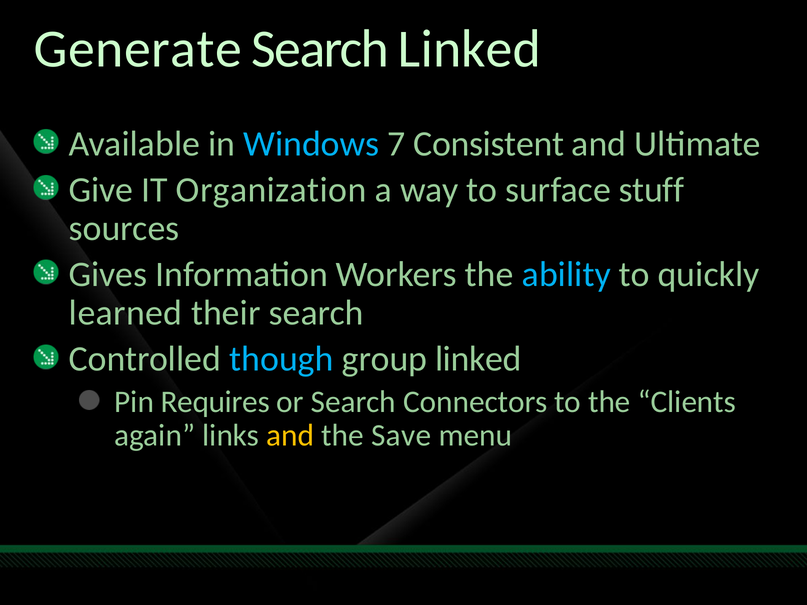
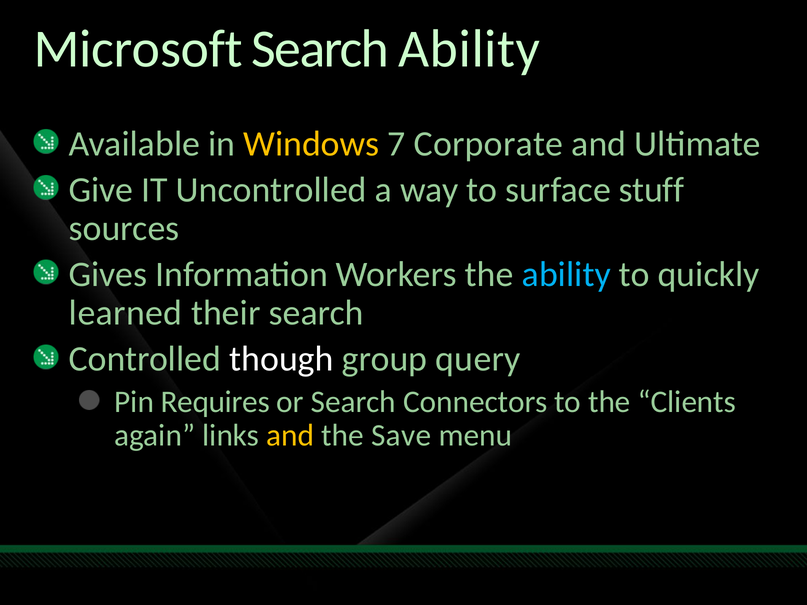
Generate: Generate -> Microsoft
Search Linked: Linked -> Ability
Windows colour: light blue -> yellow
Consistent: Consistent -> Corporate
Organization: Organization -> Uncontrolled
though colour: light blue -> white
group linked: linked -> query
